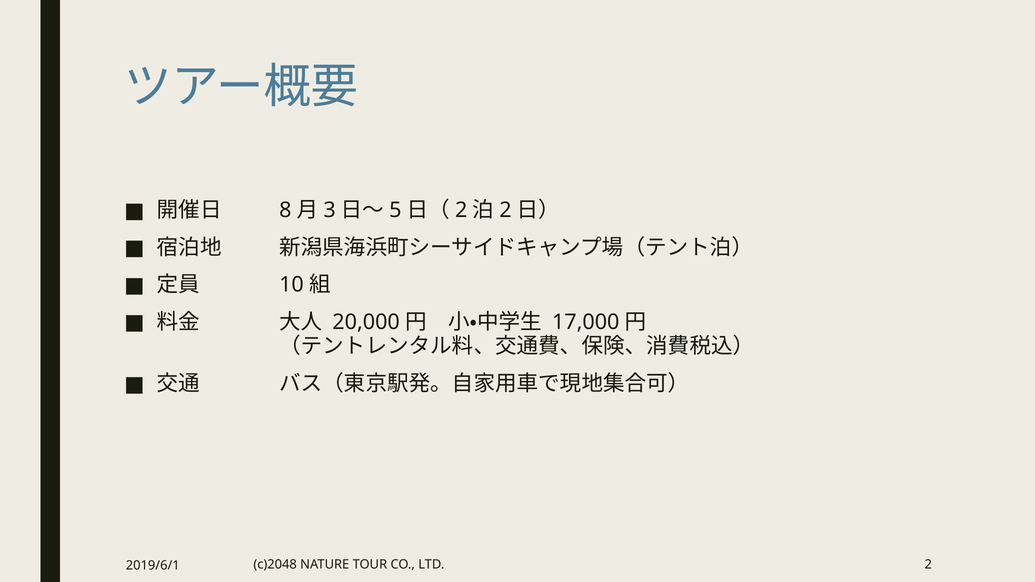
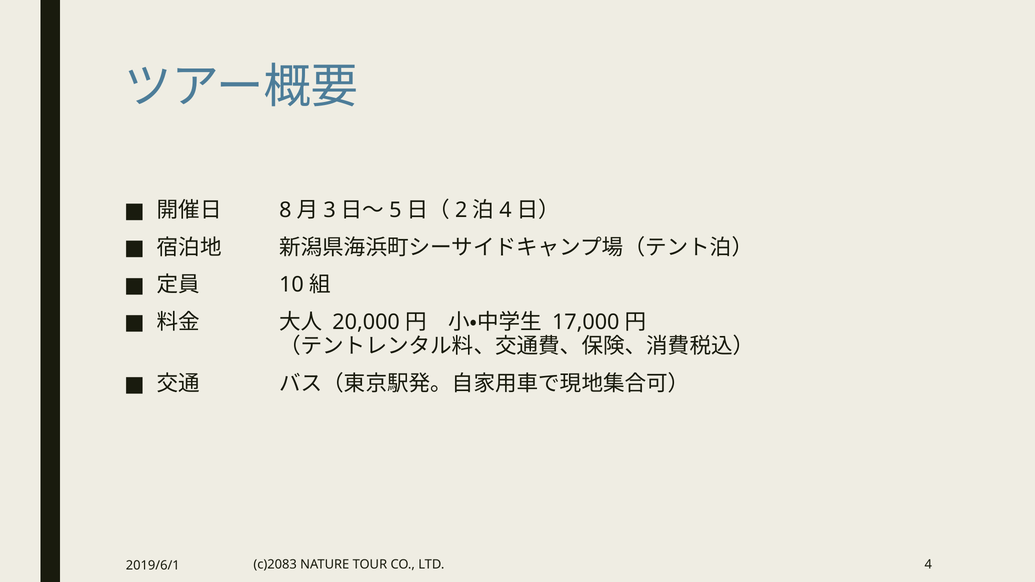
2 at (505, 210): 2 -> 4
c)2048: c)2048 -> c)2083
LTD 2: 2 -> 4
